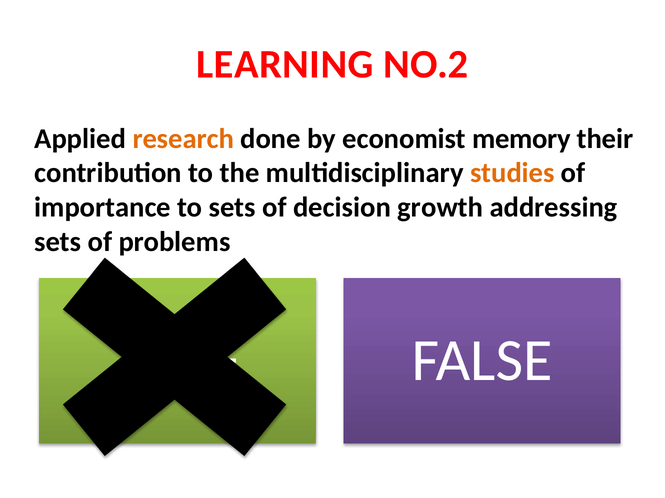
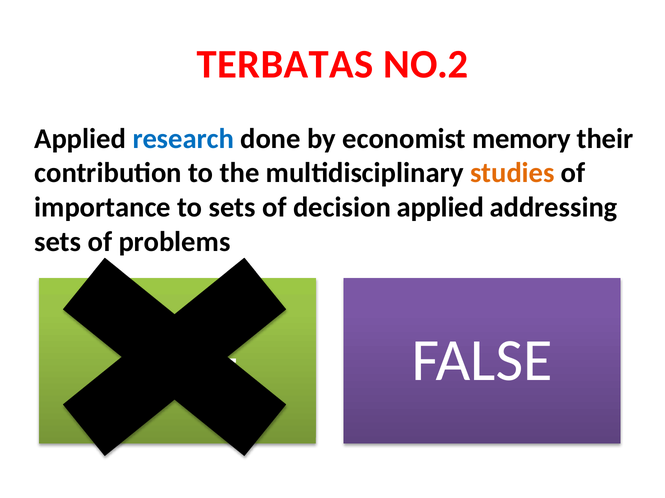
LEARNING: LEARNING -> TERBATAS
research colour: orange -> blue
decision growth: growth -> applied
